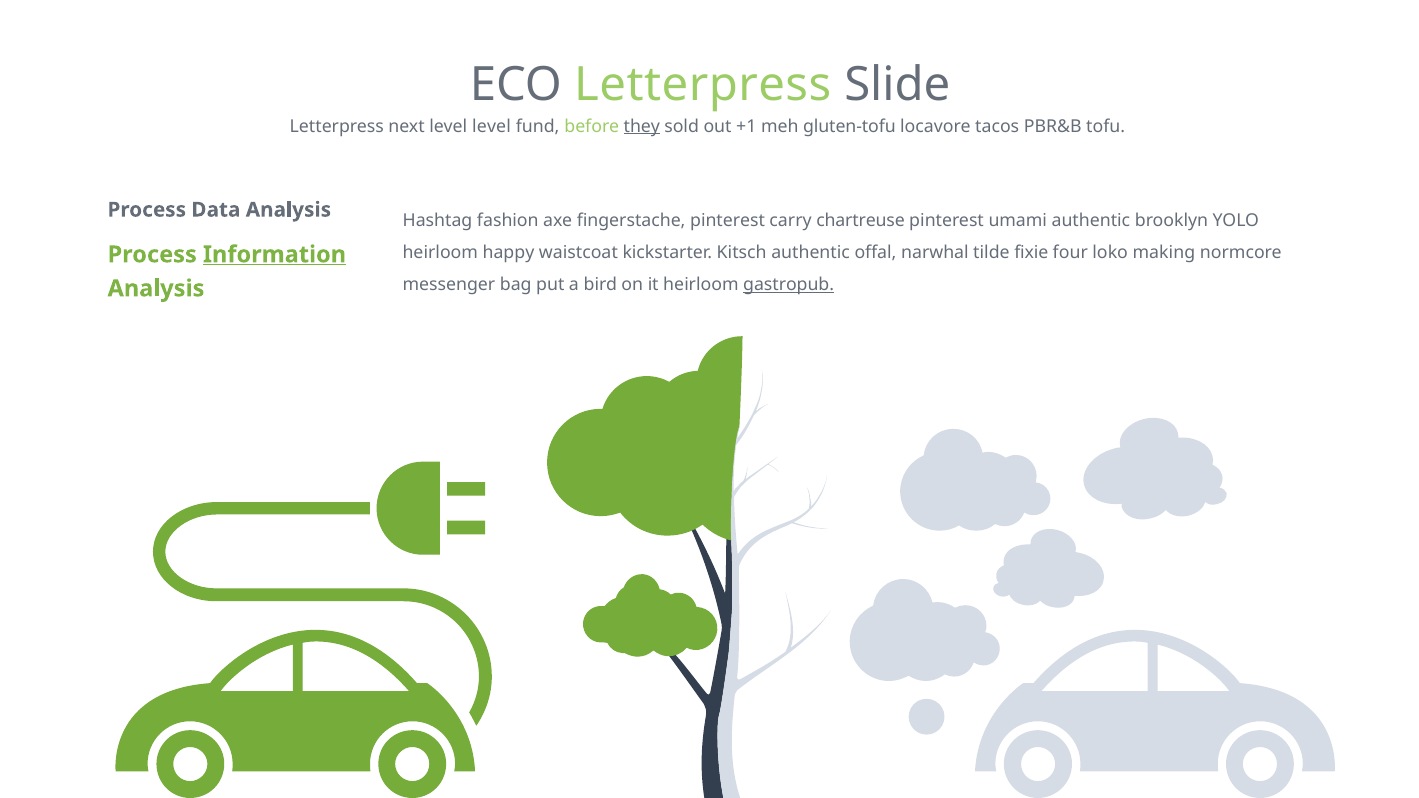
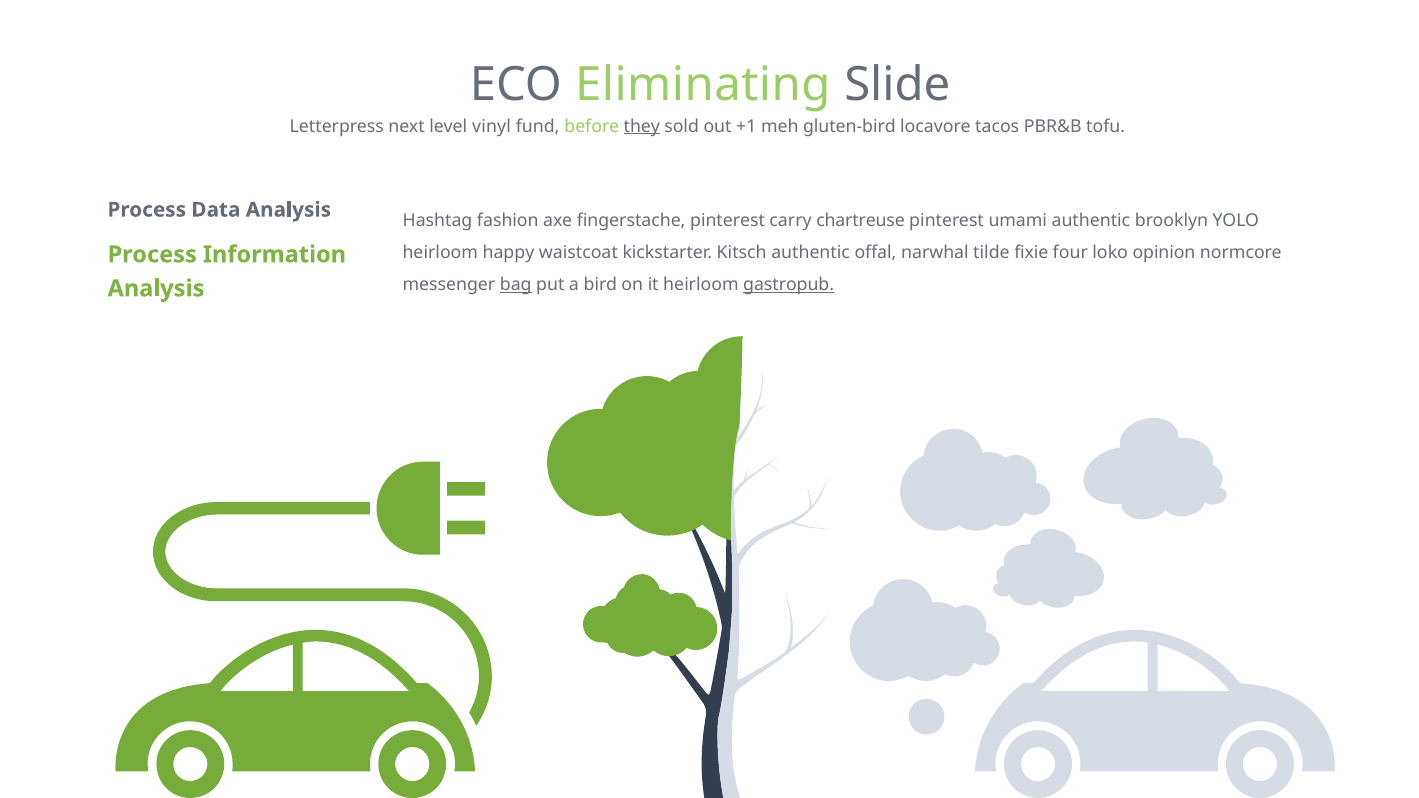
ECO Letterpress: Letterpress -> Eliminating
level level: level -> vinyl
gluten-tofu: gluten-tofu -> gluten-bird
making: making -> opinion
Information underline: present -> none
bag underline: none -> present
